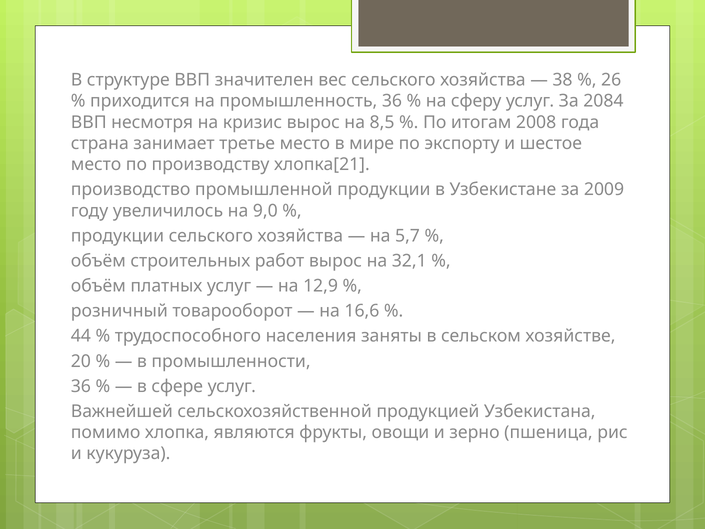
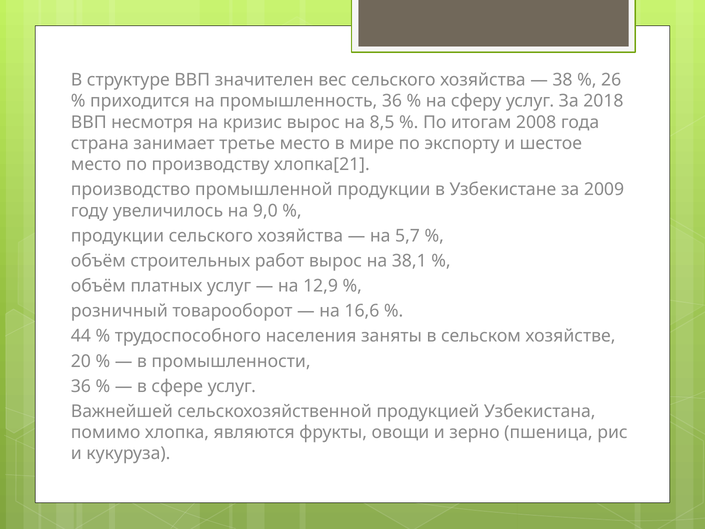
2084: 2084 -> 2018
32,1: 32,1 -> 38,1
